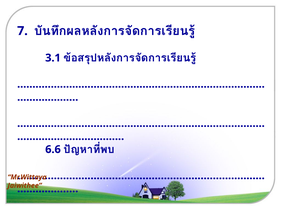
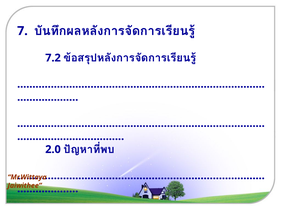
3.1: 3.1 -> 7.2
6.6: 6.6 -> 2.0
